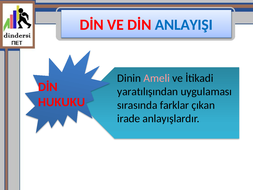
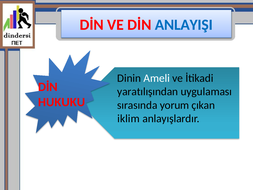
Ameli colour: pink -> white
farklar: farklar -> yorum
irade: irade -> iklim
